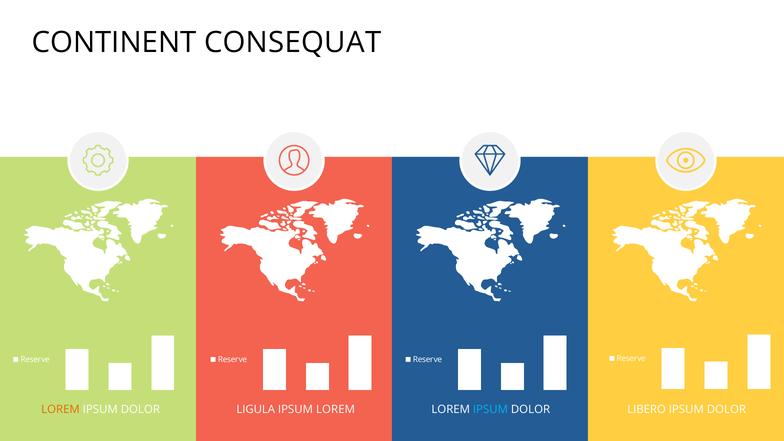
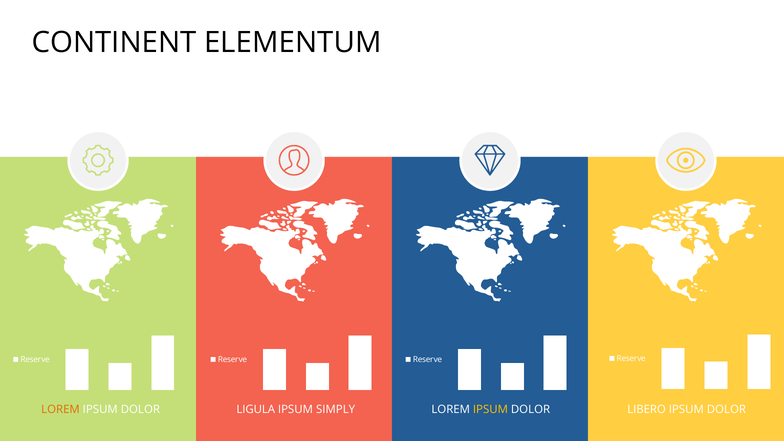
CONSEQUAT: CONSEQUAT -> ELEMENTUM
IPSUM LOREM: LOREM -> SIMPLY
IPSUM at (490, 410) colour: light blue -> yellow
